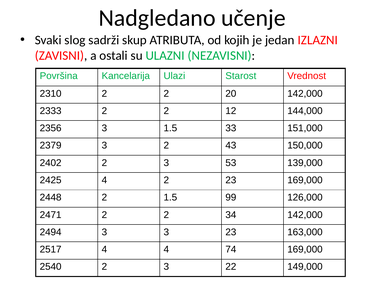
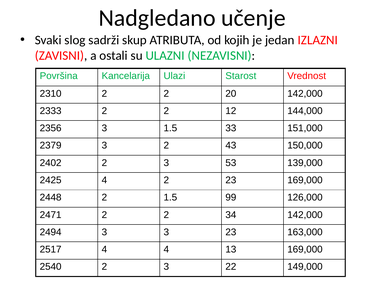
74: 74 -> 13
